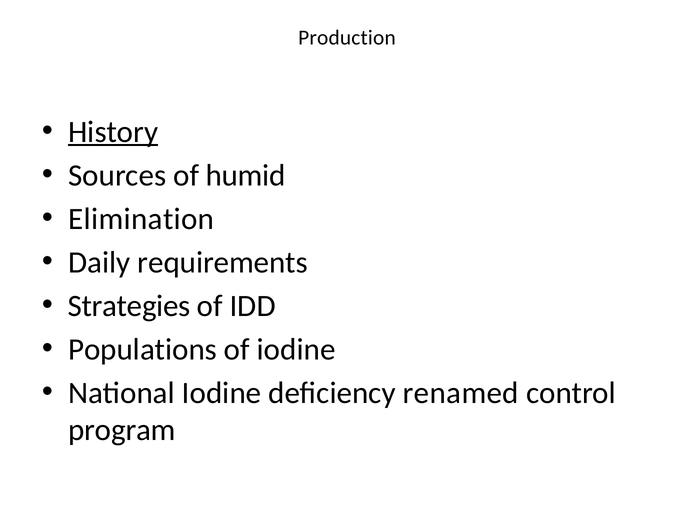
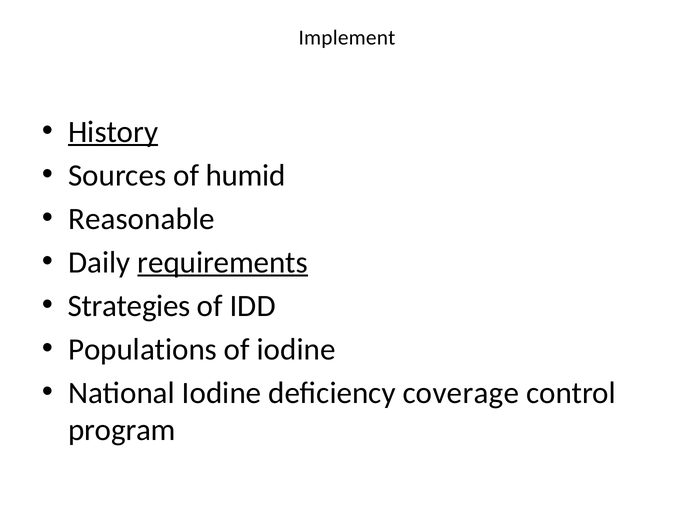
Production: Production -> Implement
Elimination: Elimination -> Reasonable
requirements underline: none -> present
renamed: renamed -> coverage
